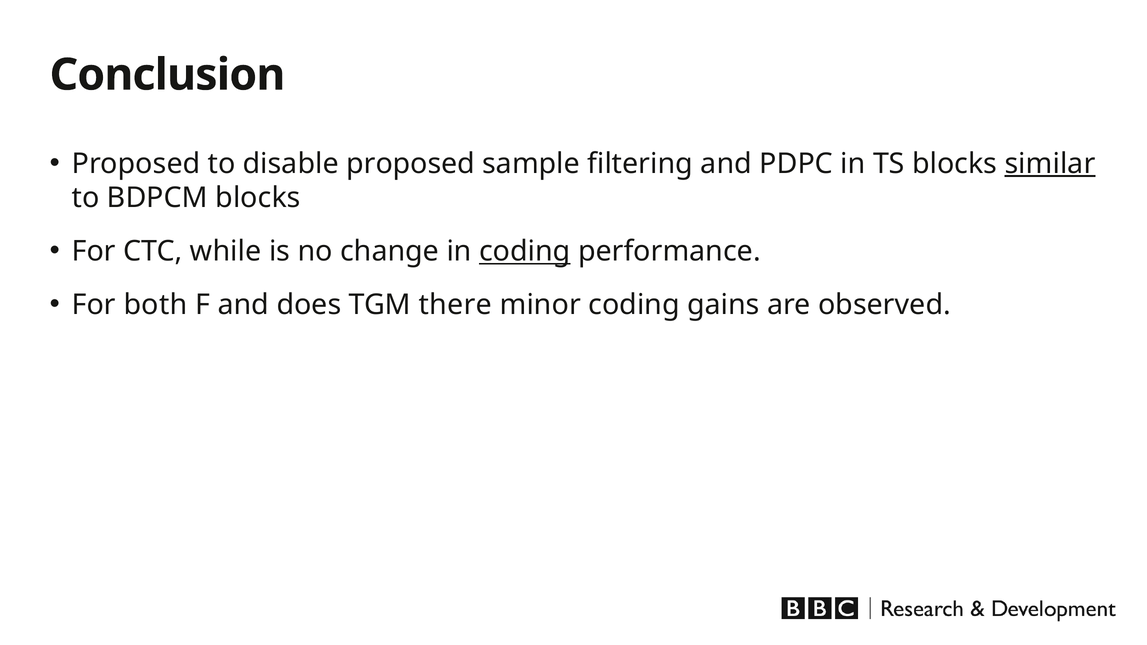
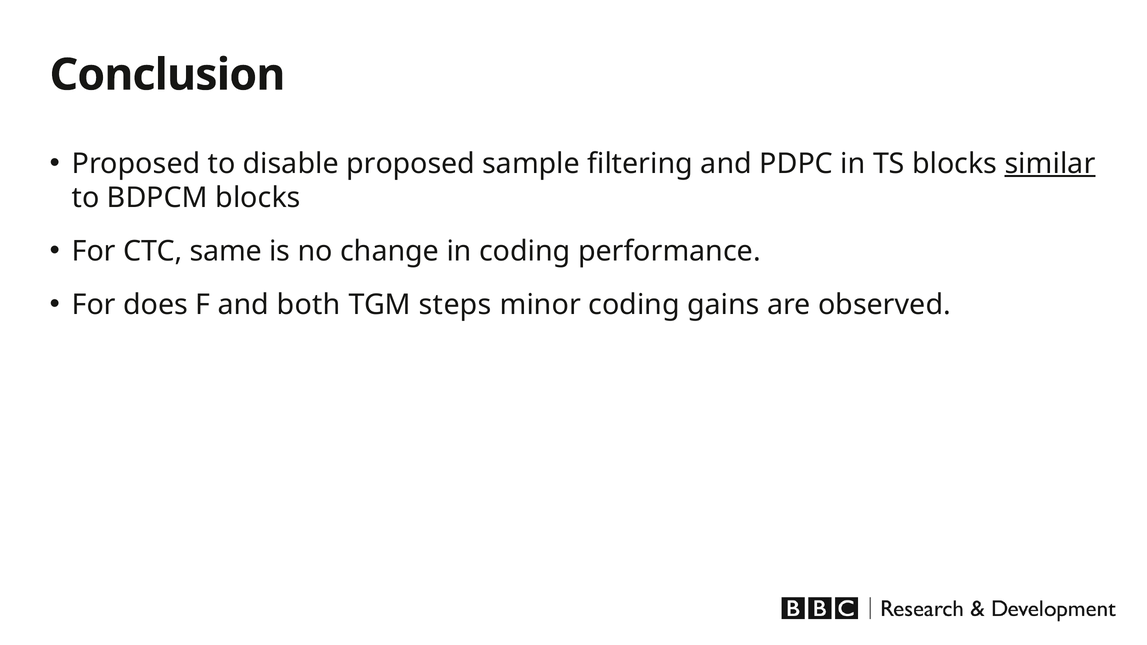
while: while -> same
coding at (525, 252) underline: present -> none
both: both -> does
does: does -> both
there: there -> steps
